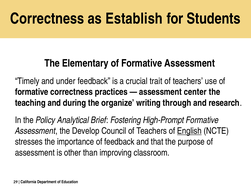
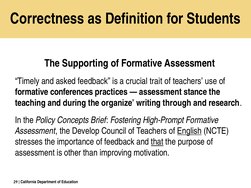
Establish: Establish -> Definition
Elementary: Elementary -> Supporting
under: under -> asked
formative correctness: correctness -> conferences
center: center -> stance
Analytical: Analytical -> Concepts
that underline: none -> present
classroom: classroom -> motivation
